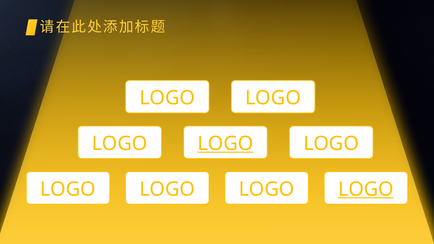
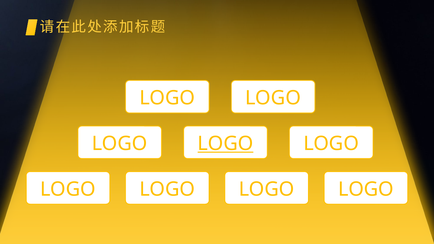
LOGO at (366, 189) underline: present -> none
